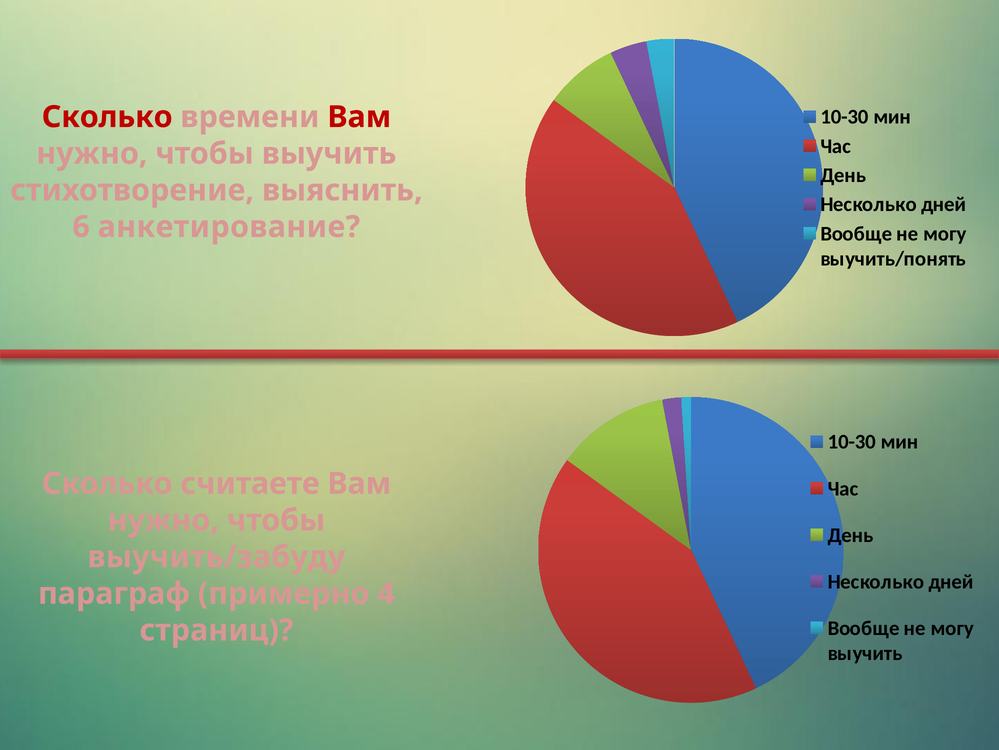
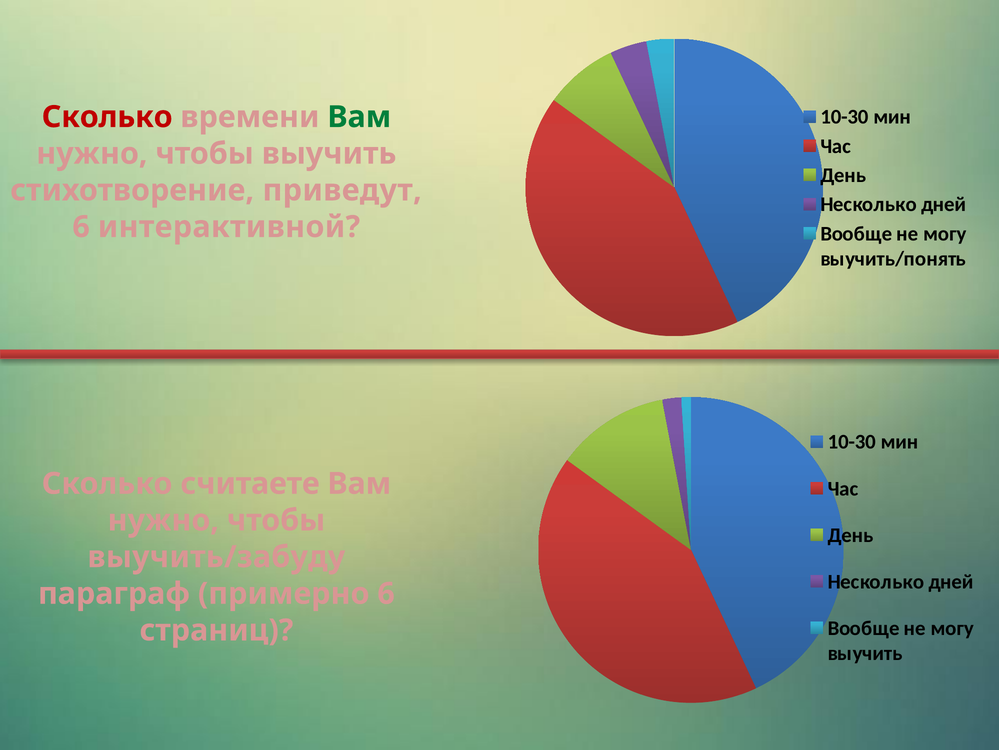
Вам at (359, 117) colour: red -> green
выяснить: выяснить -> приведут
анкетирование: анкетирование -> интерактивной
примерно 4: 4 -> 6
